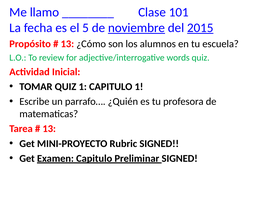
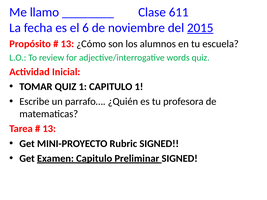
101: 101 -> 611
5: 5 -> 6
noviembre underline: present -> none
